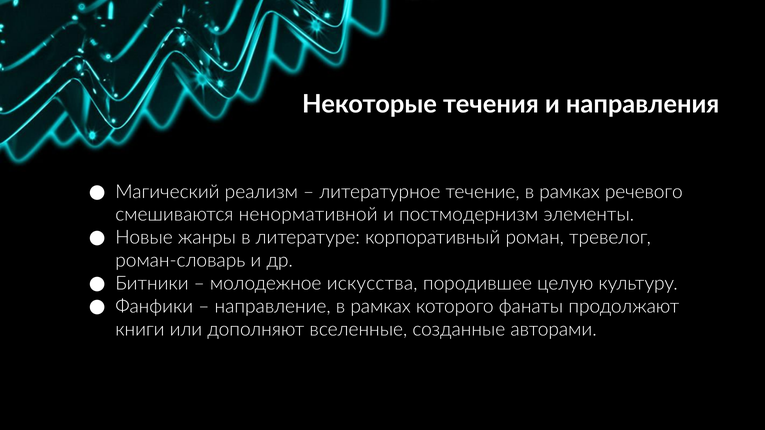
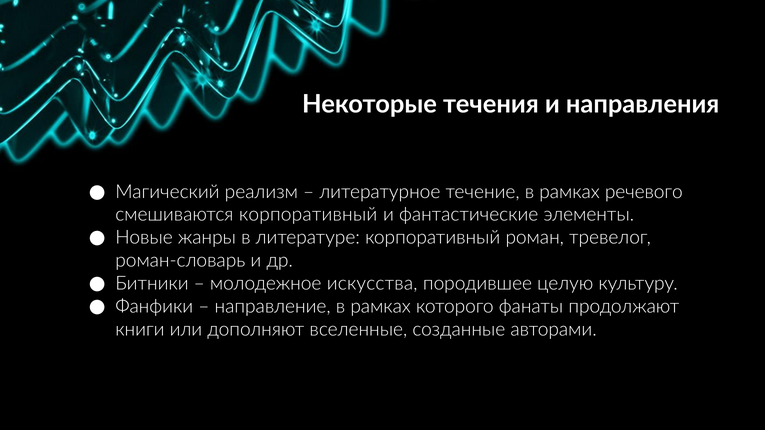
смешиваются ненормативной: ненормативной -> корпоративный
постмодернизм: постмодернизм -> фантастические
